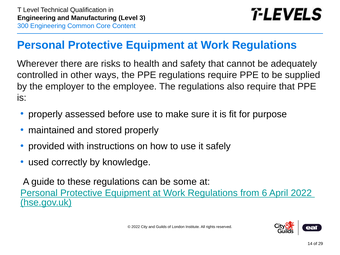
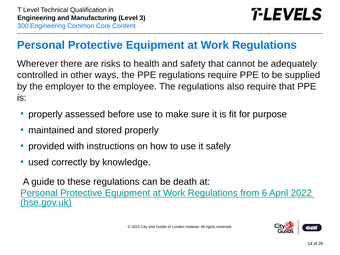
some: some -> death
